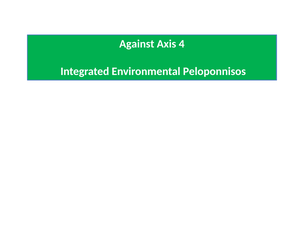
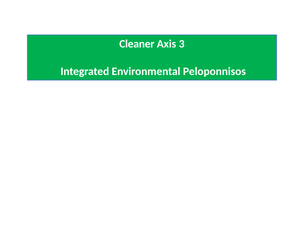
Against: Against -> Cleaner
4: 4 -> 3
